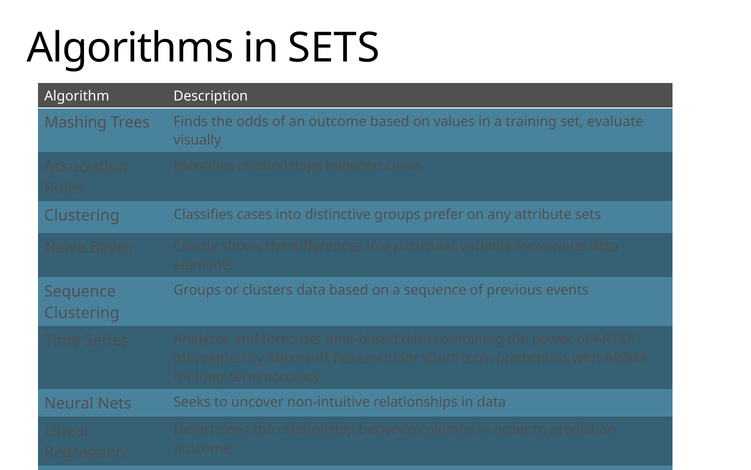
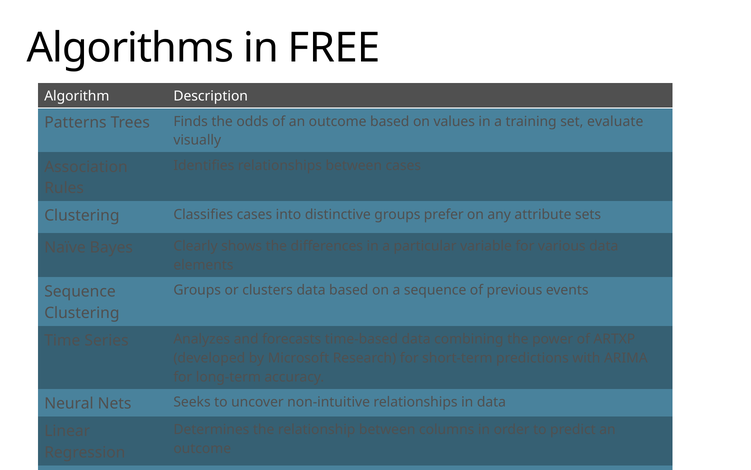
in SETS: SETS -> FREE
Mashing: Mashing -> Patterns
